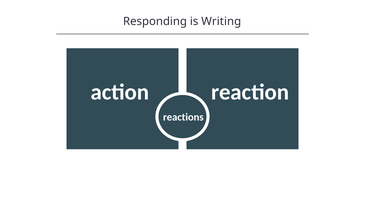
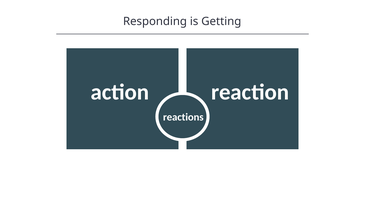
Writing: Writing -> Getting
